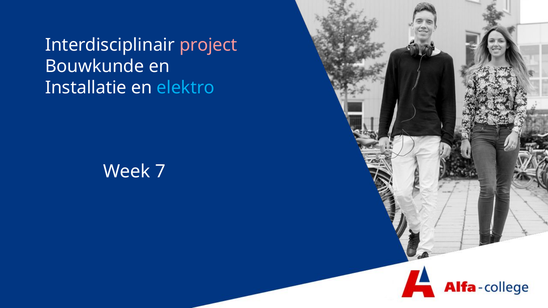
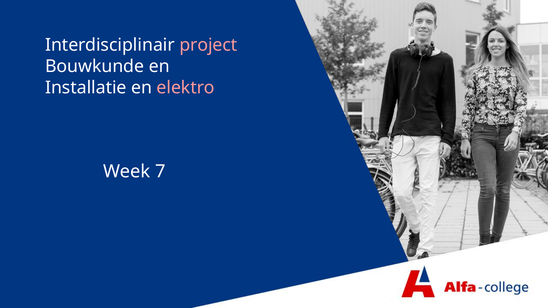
elektro colour: light blue -> pink
